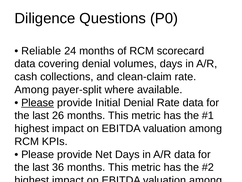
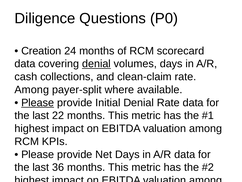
Reliable: Reliable -> Creation
denial at (96, 64) underline: none -> present
26: 26 -> 22
